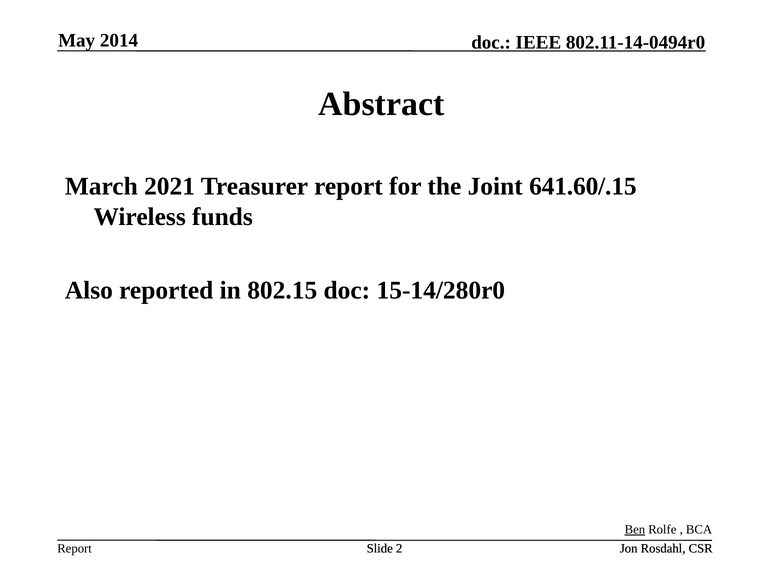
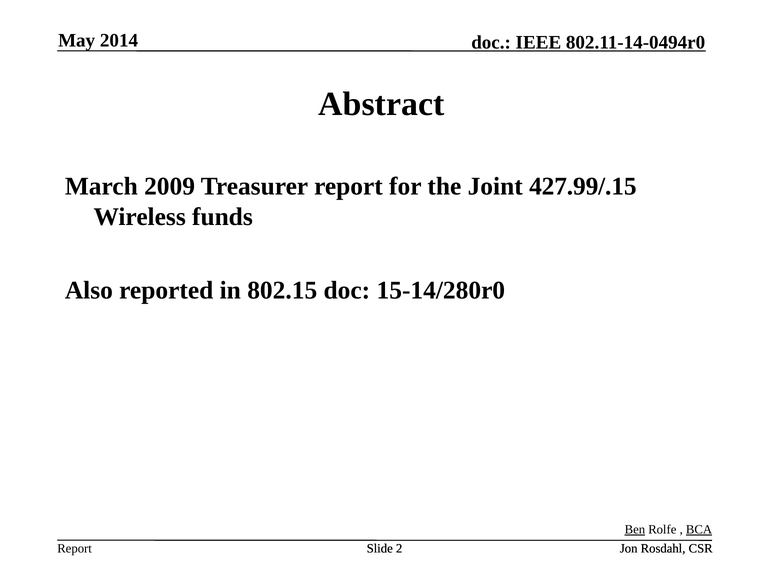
2021: 2021 -> 2009
641.60/.15: 641.60/.15 -> 427.99/.15
BCA underline: none -> present
